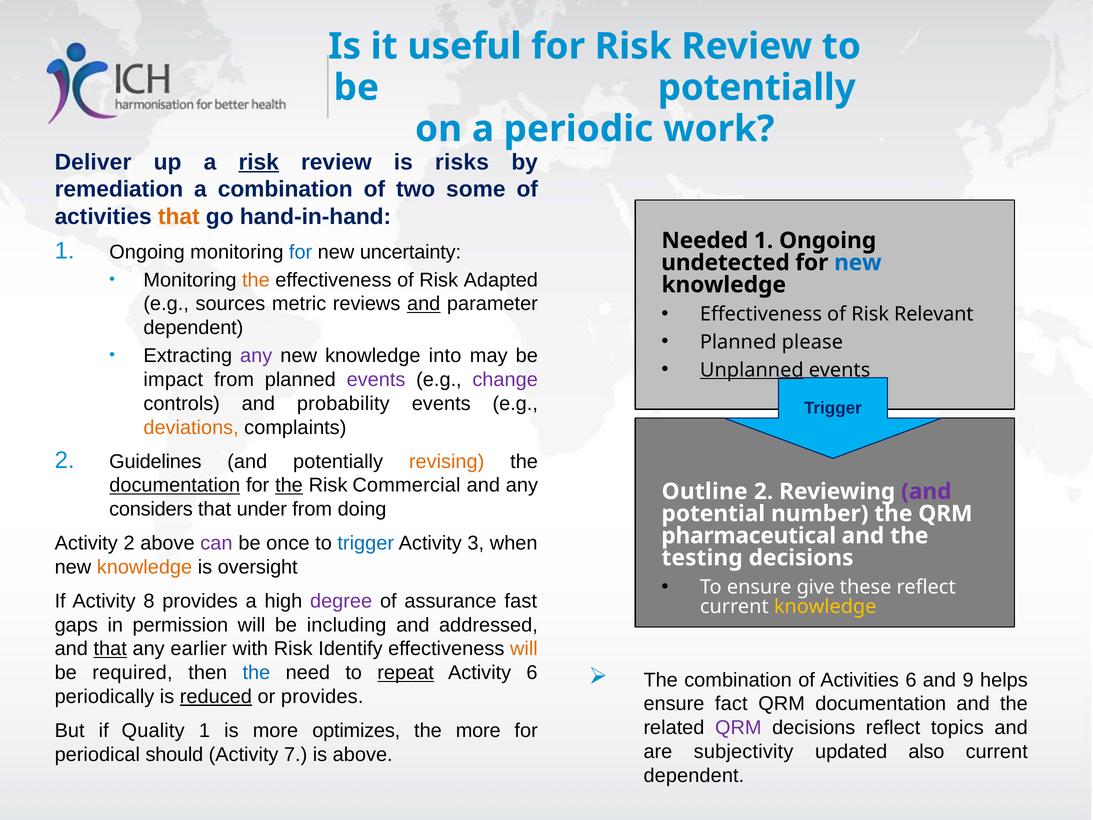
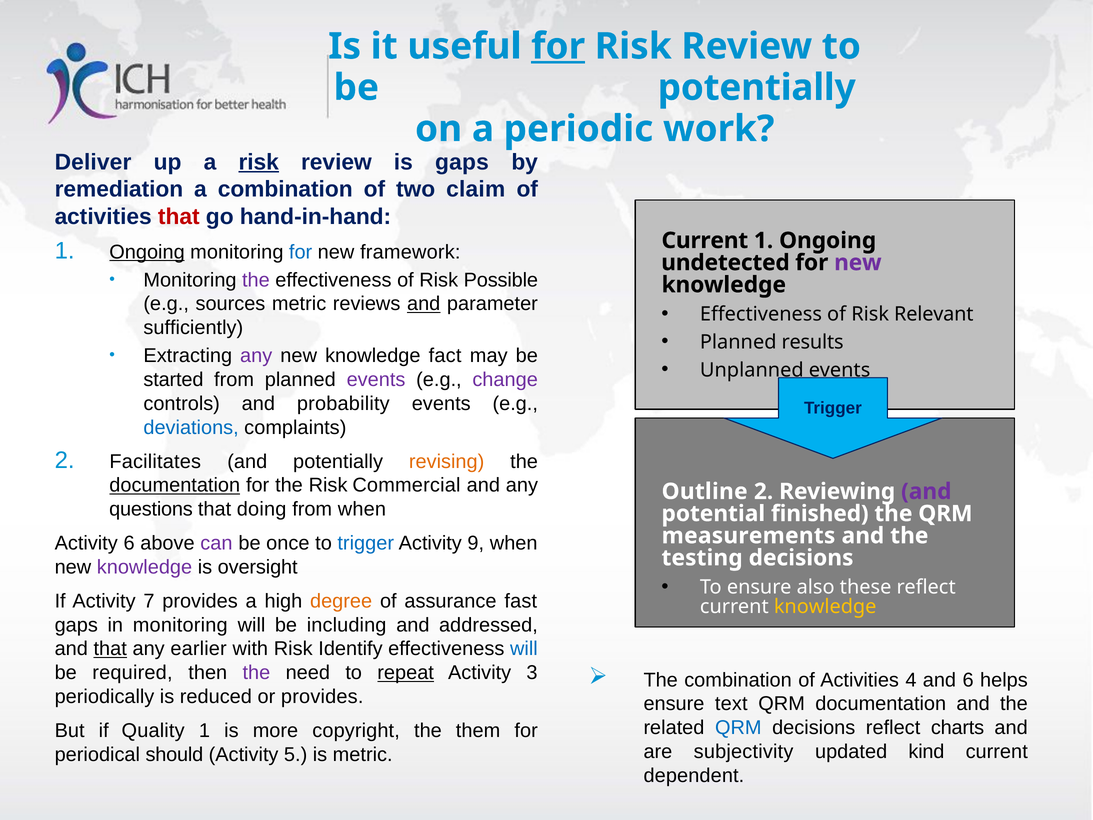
for at (558, 46) underline: none -> present
is risks: risks -> gaps
some: some -> claim
that at (179, 217) colour: orange -> red
Needed at (705, 240): Needed -> Current
Ongoing at (147, 252) underline: none -> present
uncertainty: uncertainty -> framework
new at (858, 263) colour: blue -> purple
the at (256, 280) colour: orange -> purple
Adapted: Adapted -> Possible
dependent at (193, 328): dependent -> sufficiently
please: please -> results
into: into -> fact
Unplanned underline: present -> none
impact: impact -> started
deviations colour: orange -> blue
Guidelines: Guidelines -> Facilitates
the at (289, 485) underline: present -> none
considers: considers -> questions
under: under -> doing
from doing: doing -> when
number: number -> finished
pharmaceutical: pharmaceutical -> measurements
Activity 2: 2 -> 6
3: 3 -> 9
knowledge at (144, 567) colour: orange -> purple
give: give -> also
8: 8 -> 7
degree colour: purple -> orange
in permission: permission -> monitoring
will at (524, 649) colour: orange -> blue
the at (256, 673) colour: blue -> purple
Activity 6: 6 -> 3
Activities 6: 6 -> 4
and 9: 9 -> 6
reduced underline: present -> none
fact: fact -> text
QRM at (738, 728) colour: purple -> blue
topics: topics -> charts
optimizes: optimizes -> copyright
the more: more -> them
also: also -> kind
7: 7 -> 5
is above: above -> metric
